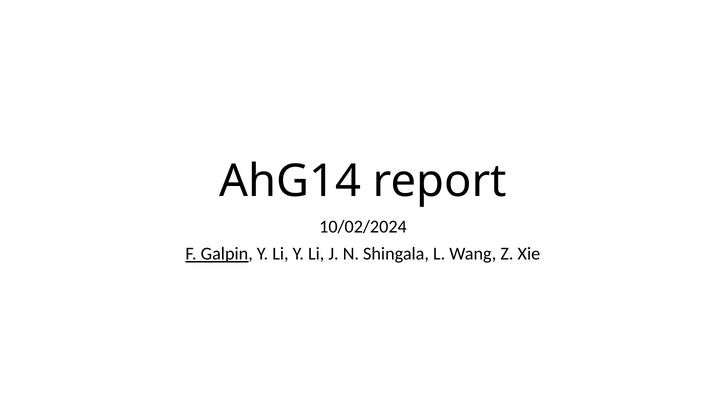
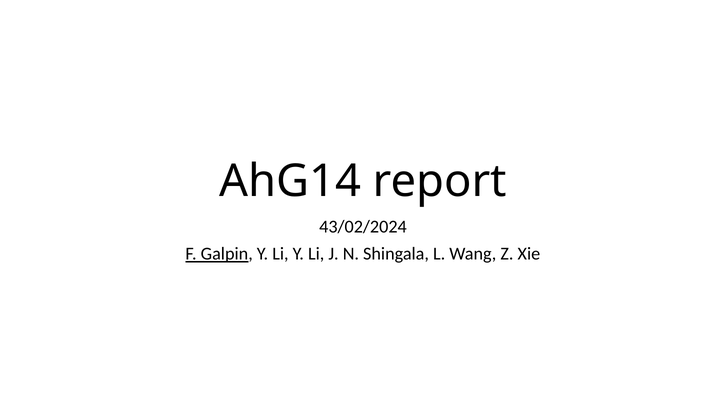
10/02/2024: 10/02/2024 -> 43/02/2024
